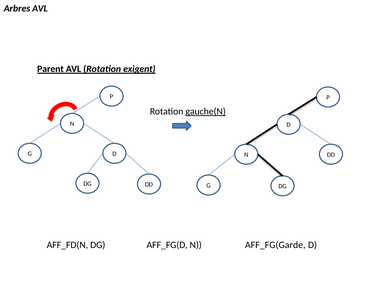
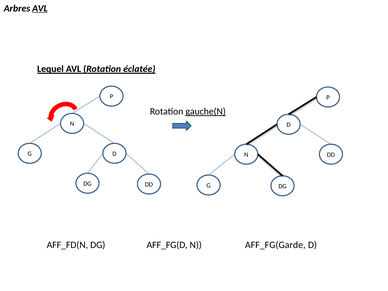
AVL at (40, 8) underline: none -> present
Parent: Parent -> Lequel
exigent: exigent -> éclatée
